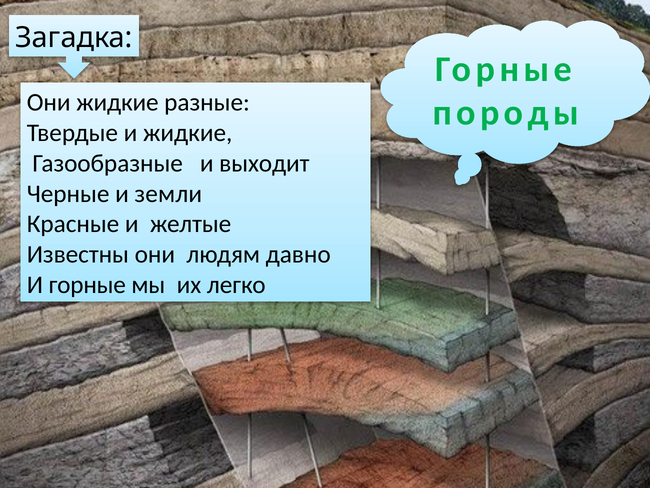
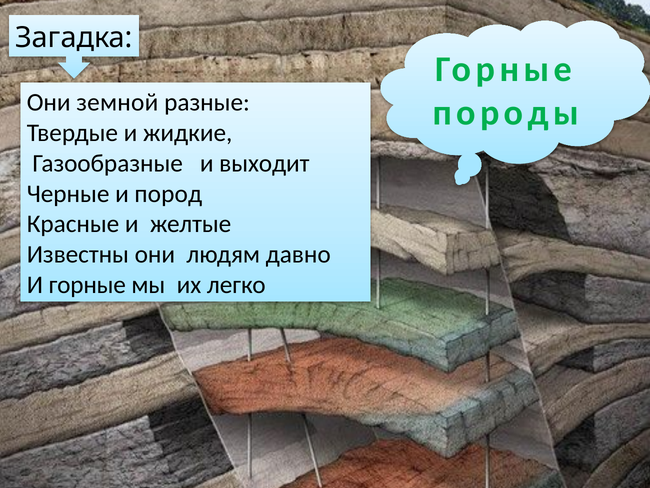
Они жидкие: жидкие -> земной
земли: земли -> пород
